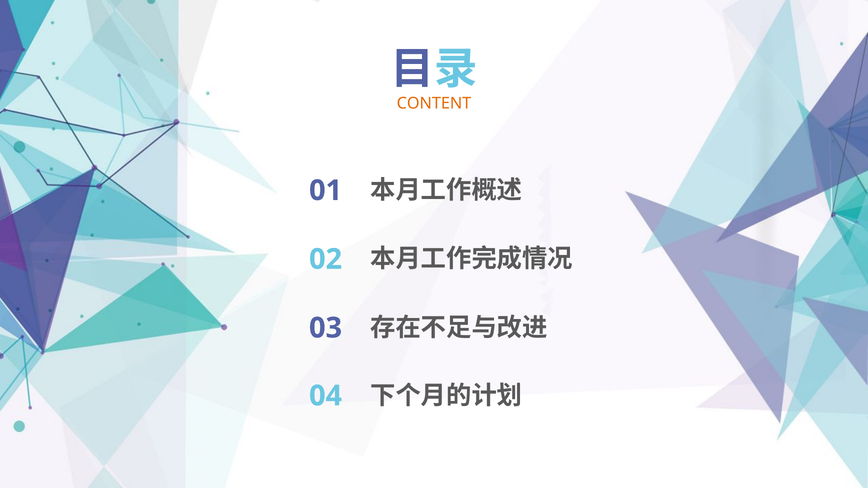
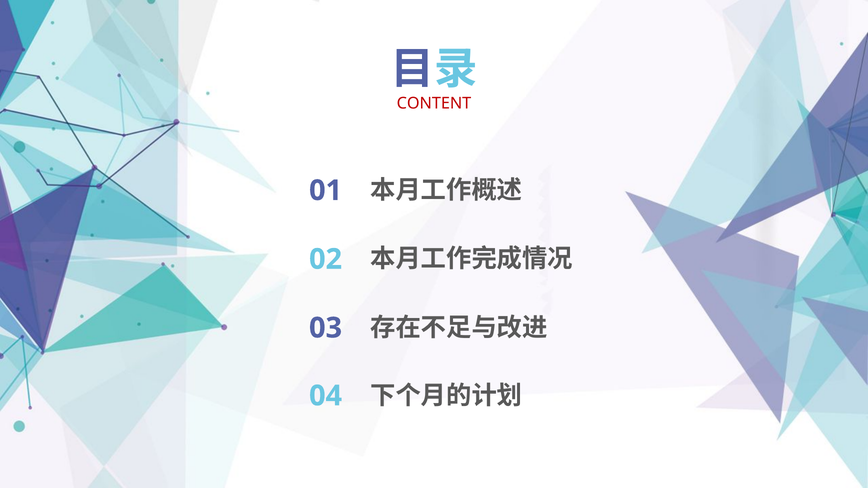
CONTENT colour: orange -> red
